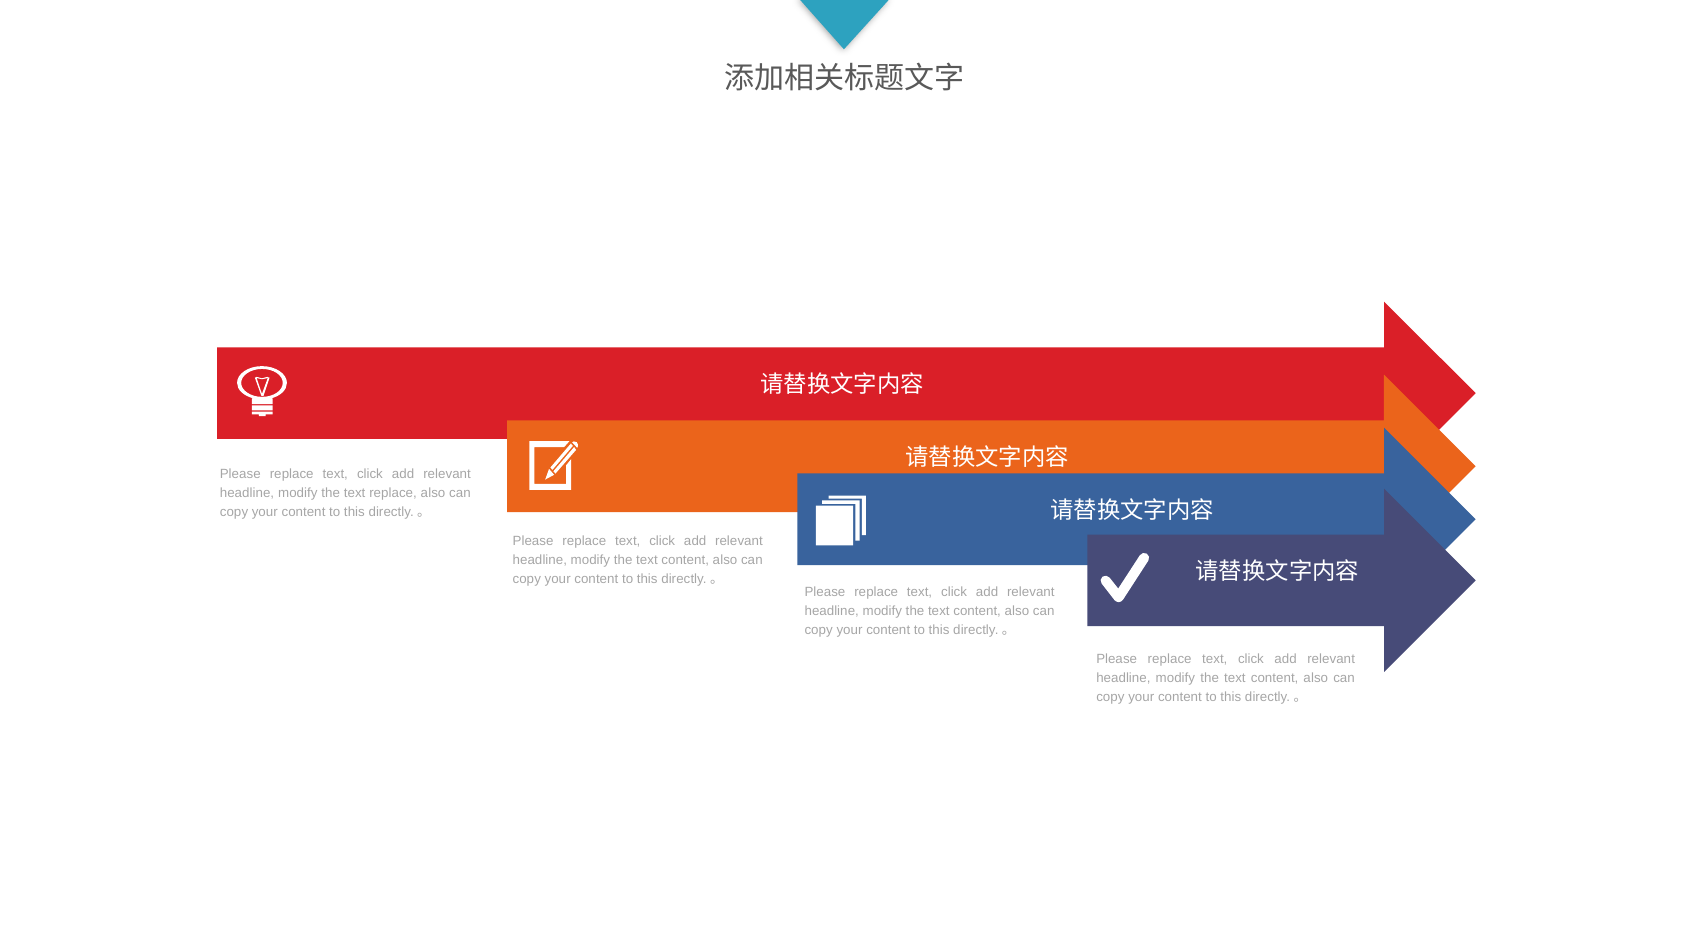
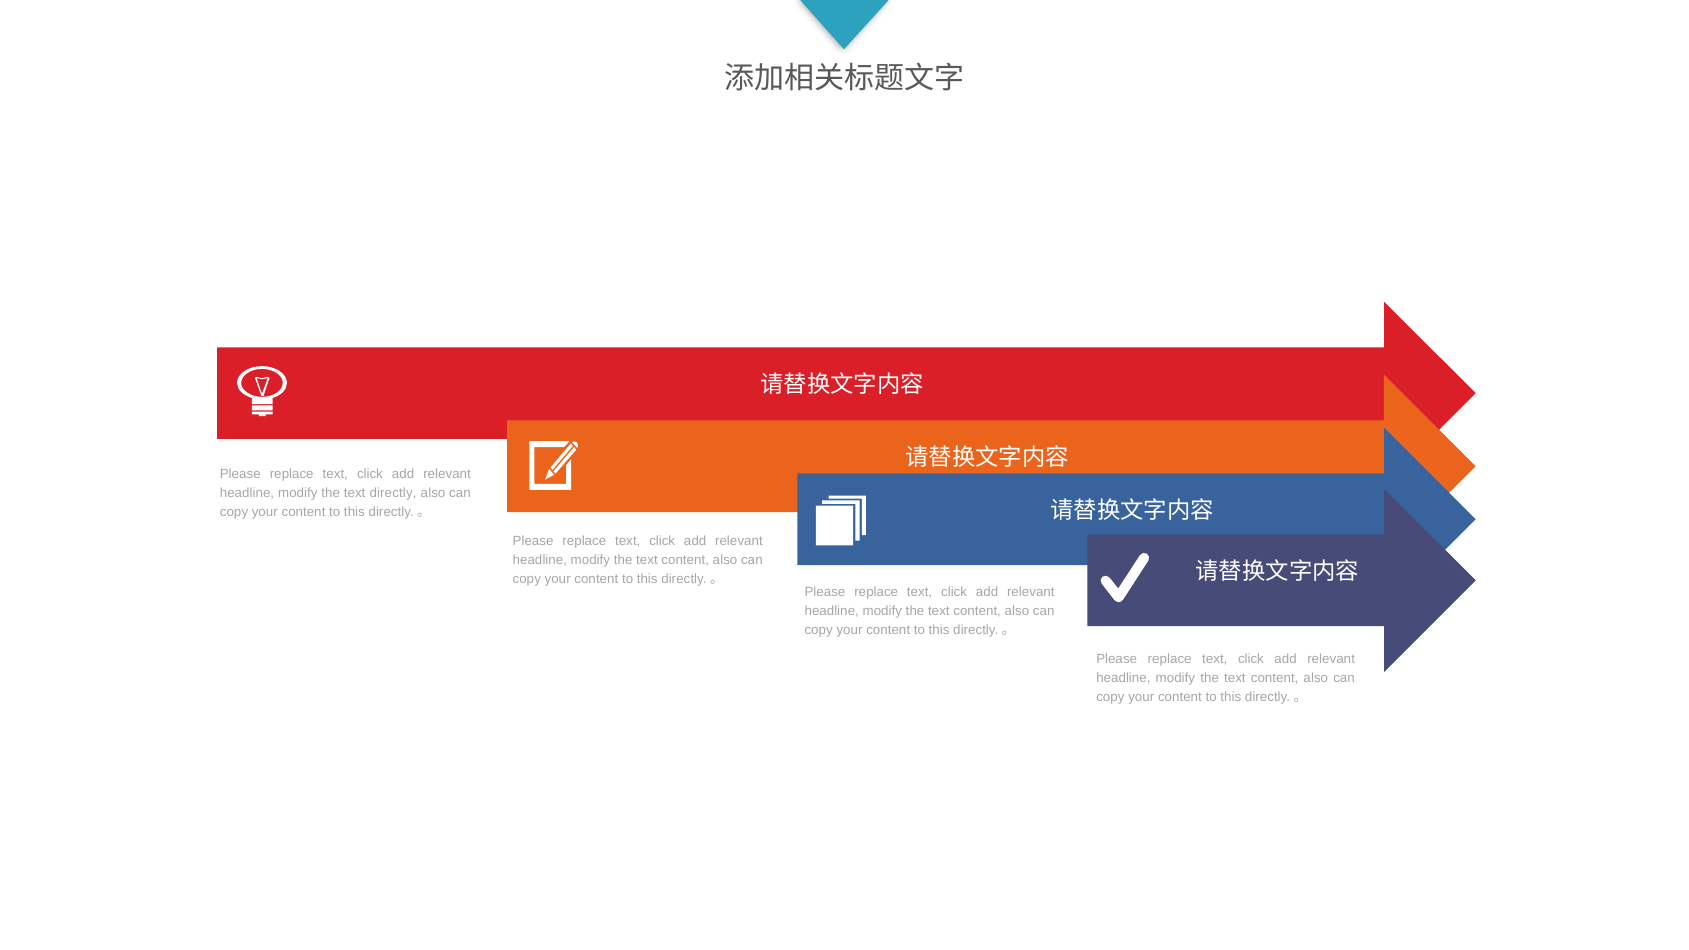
text replace: replace -> directly
